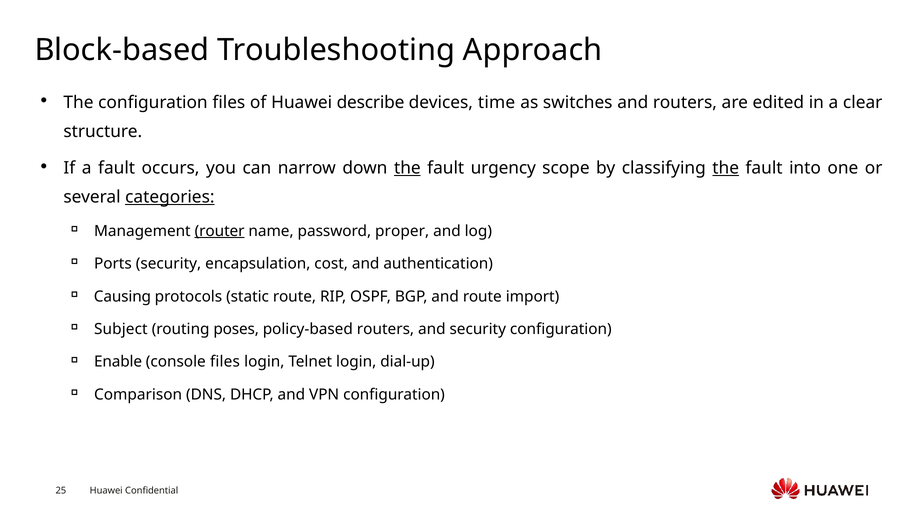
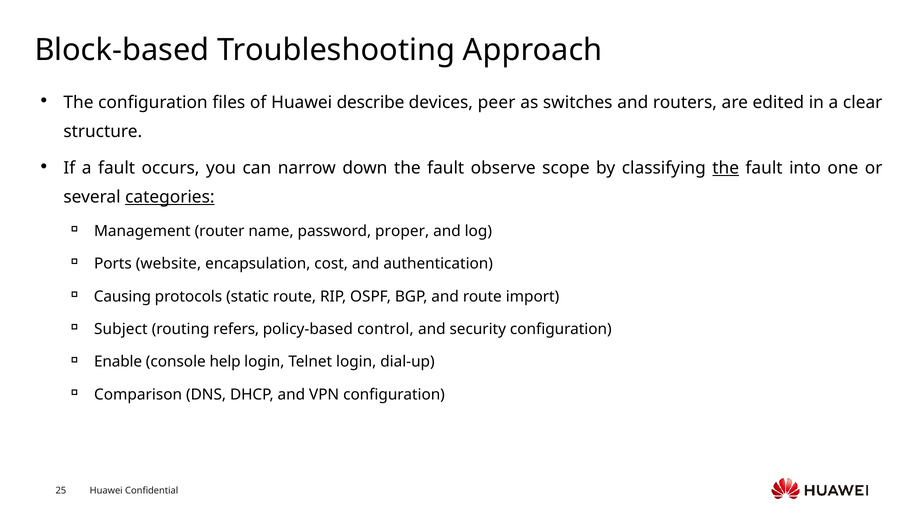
time: time -> peer
the at (407, 168) underline: present -> none
urgency: urgency -> observe
router underline: present -> none
Ports security: security -> website
poses: poses -> refers
policy-based routers: routers -> control
console files: files -> help
